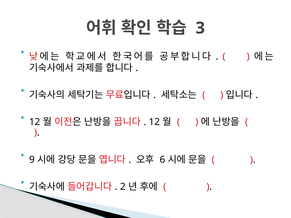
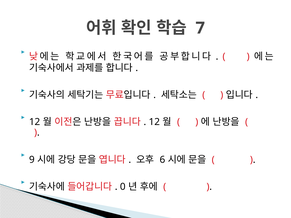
3: 3 -> 7
2: 2 -> 0
